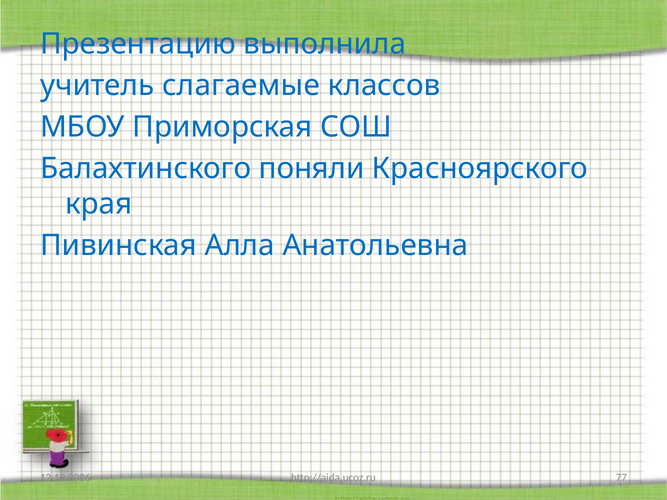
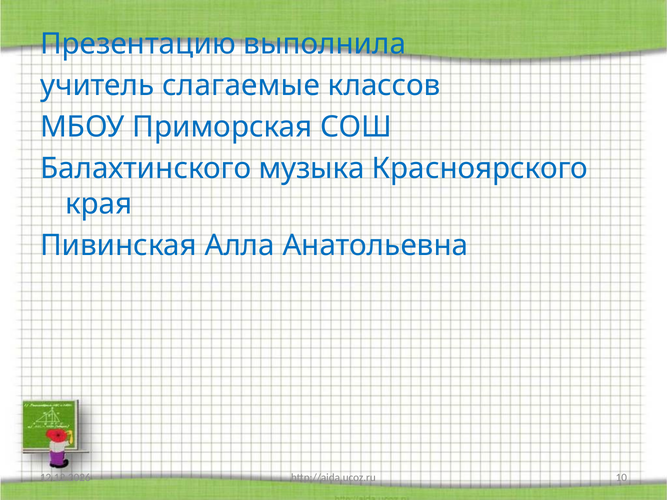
поняли: поняли -> музыка
77: 77 -> 10
